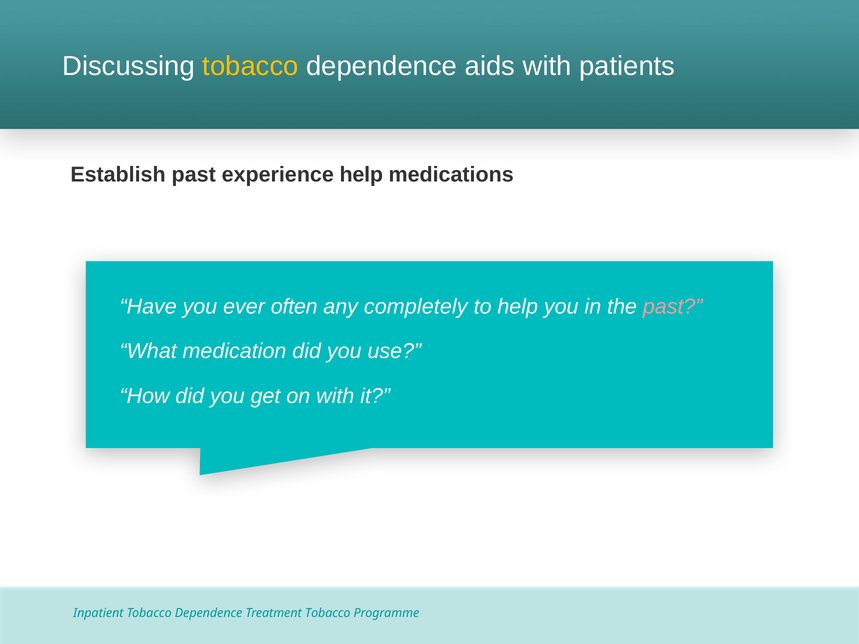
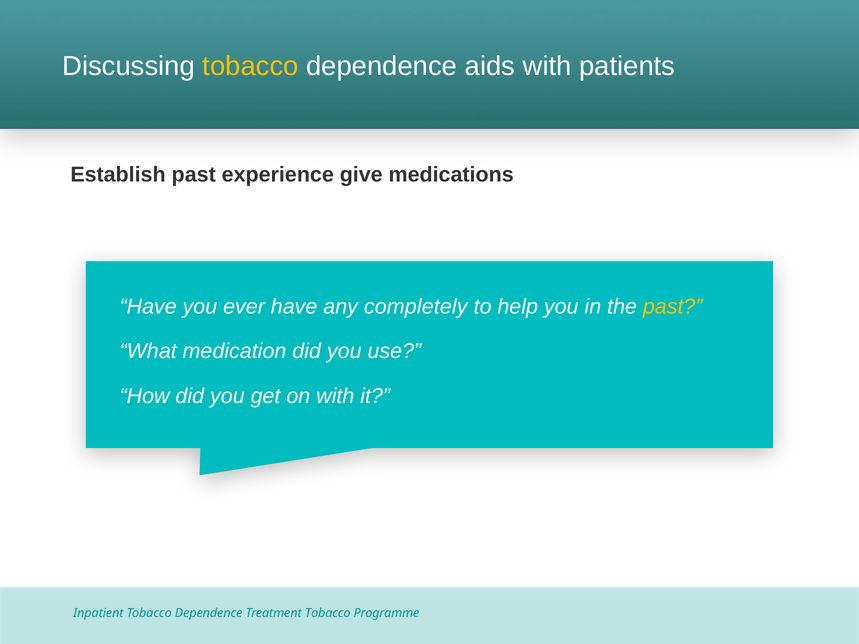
experience help: help -> give
ever often: often -> have
past at (673, 307) colour: pink -> yellow
